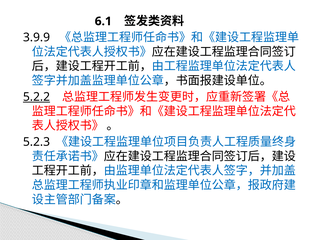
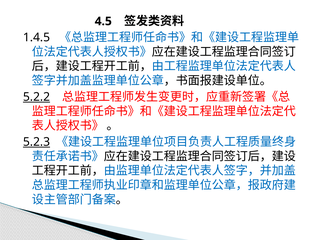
6.1: 6.1 -> 4.5
3.9.9: 3.9.9 -> 1.4.5
5.2.3 underline: none -> present
